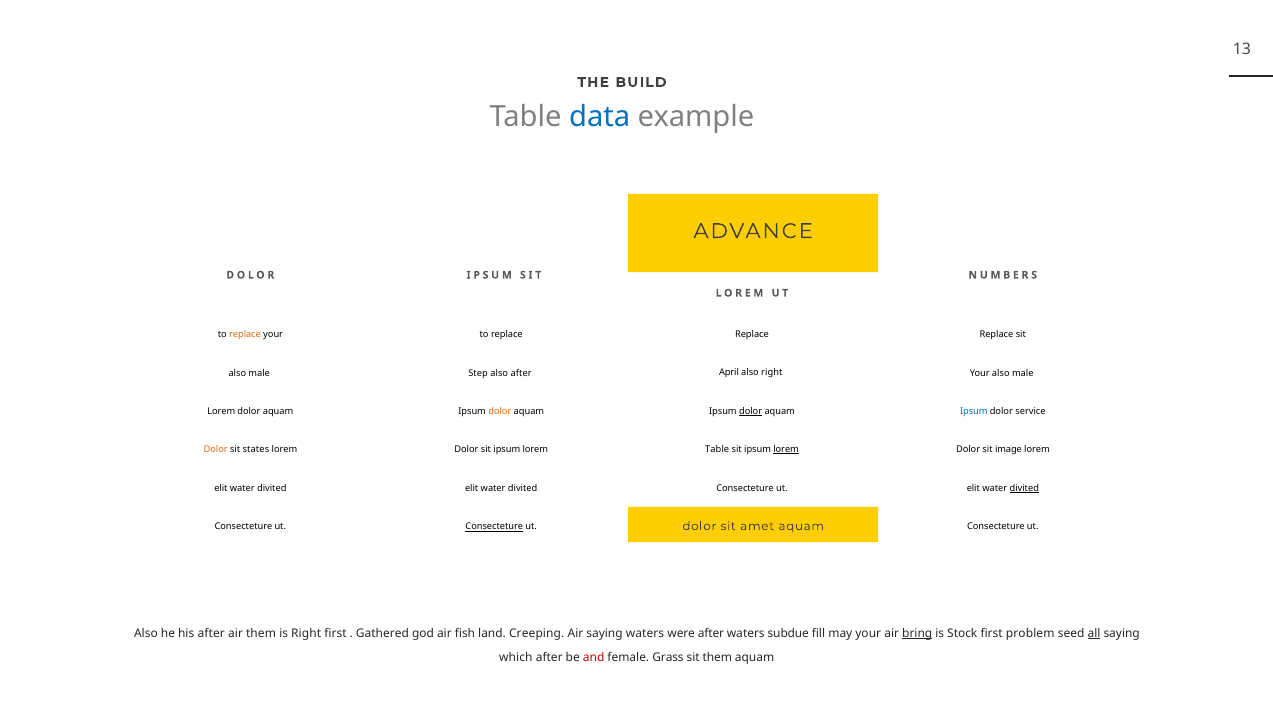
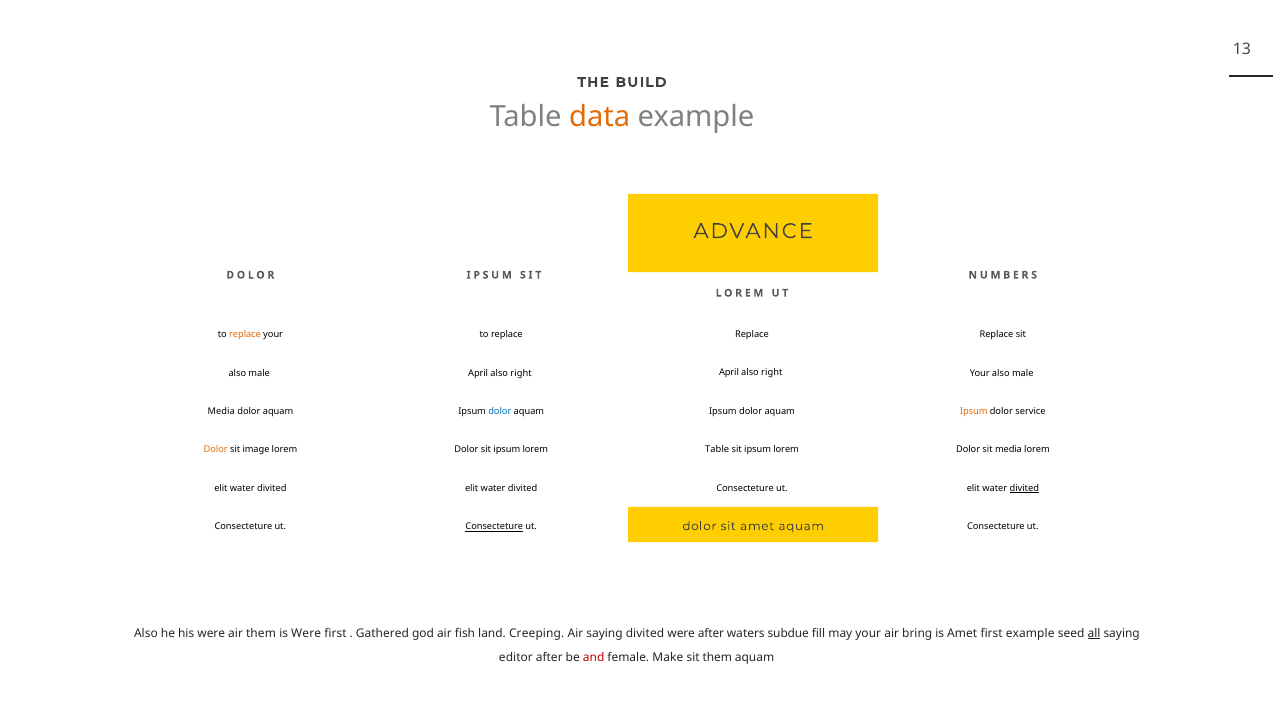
data colour: blue -> orange
Step at (478, 373): Step -> April
after at (521, 373): after -> right
dolor at (751, 411) underline: present -> none
Lorem at (221, 411): Lorem -> Media
dolor at (500, 411) colour: orange -> blue
Ipsum at (974, 411) colour: blue -> orange
lorem at (786, 450) underline: present -> none
states: states -> image
sit image: image -> media
his after: after -> were
is Right: Right -> Were
saying waters: waters -> divited
bring underline: present -> none
is Stock: Stock -> Amet
first problem: problem -> example
which: which -> editor
Grass: Grass -> Make
